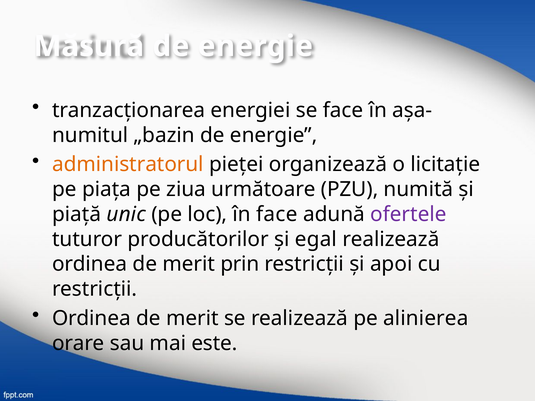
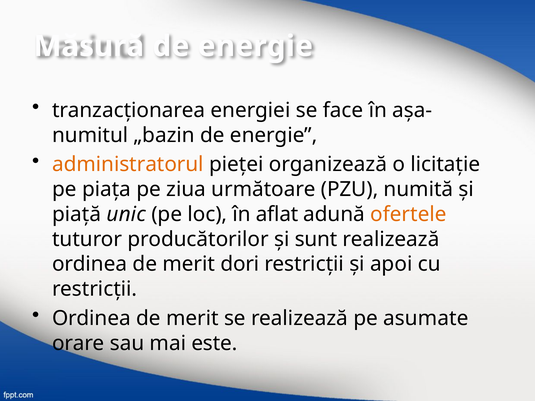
în face: face -> aflat
ofertele colour: purple -> orange
egal: egal -> sunt
prin: prin -> dori
alinierea: alinierea -> asumate
